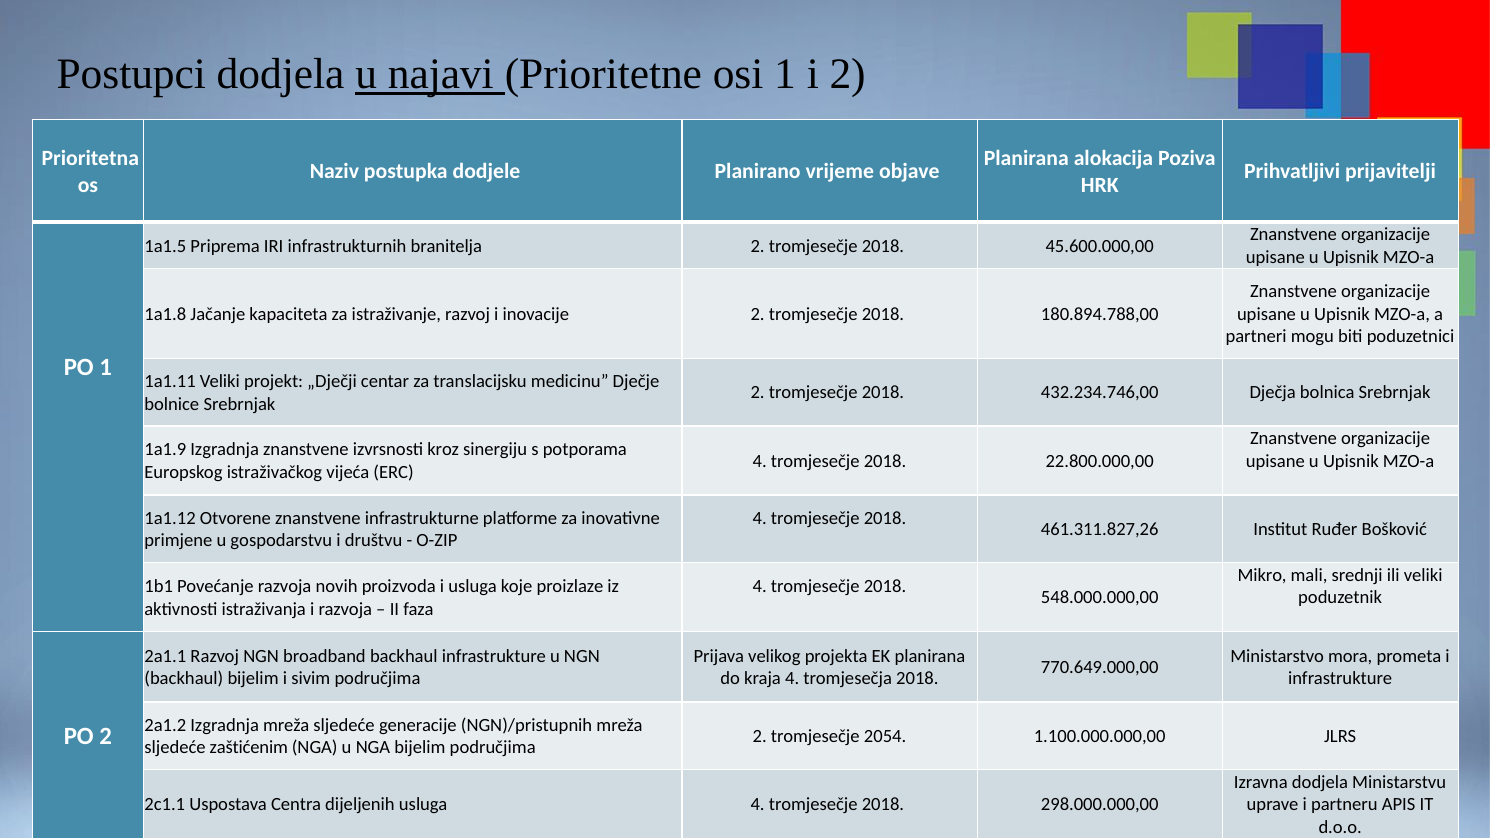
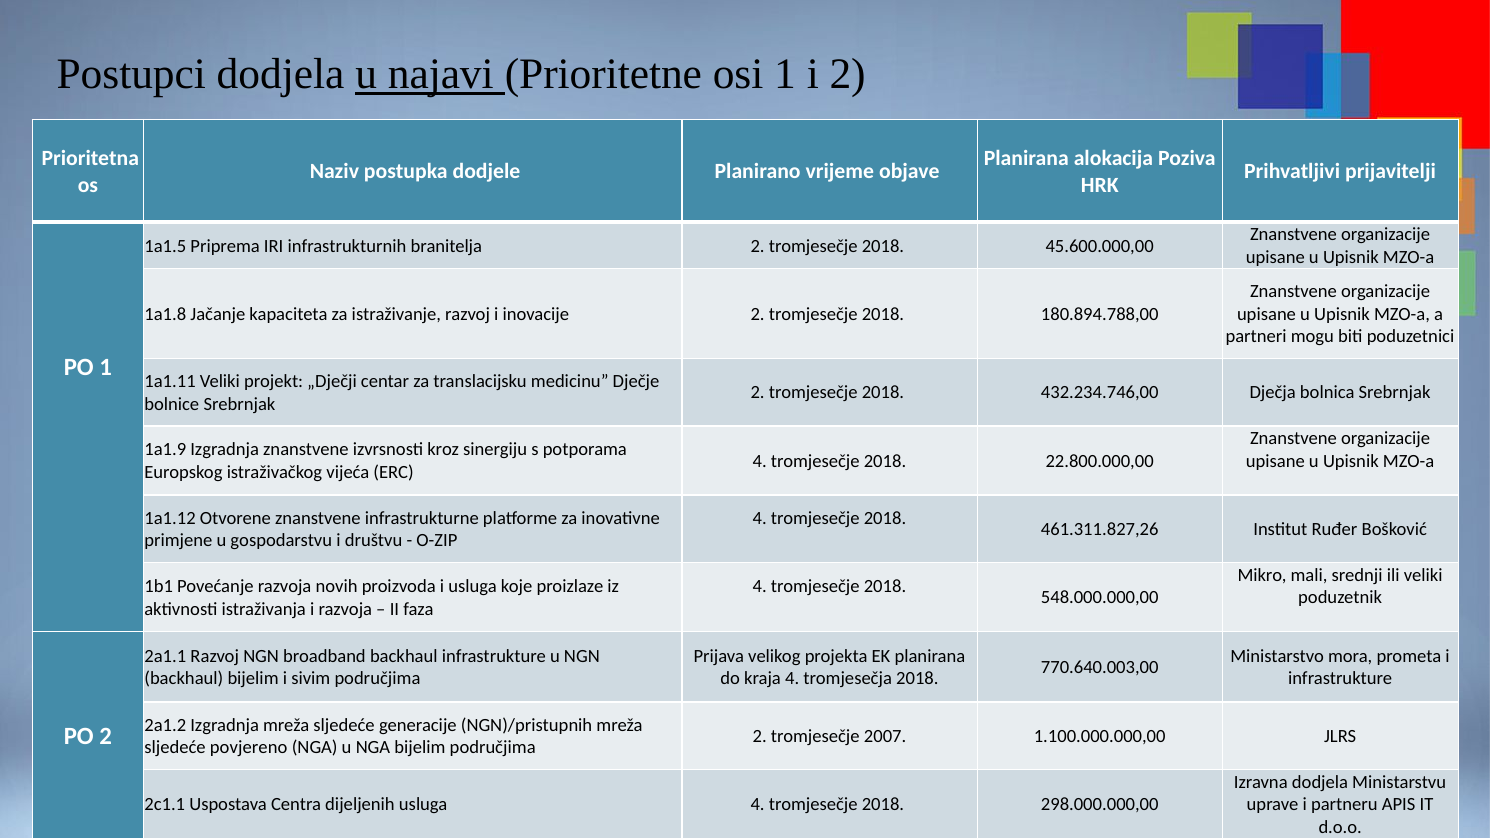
770.649.000,00: 770.649.000,00 -> 770.640.003,00
2054: 2054 -> 2007
zaštićenim: zaštićenim -> povjereno
